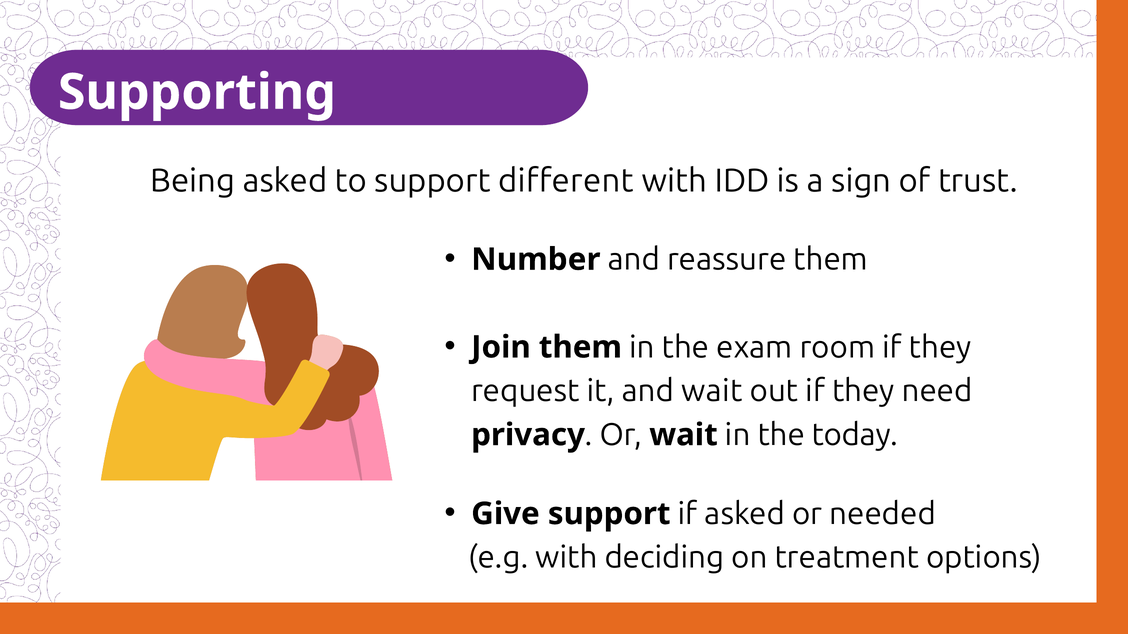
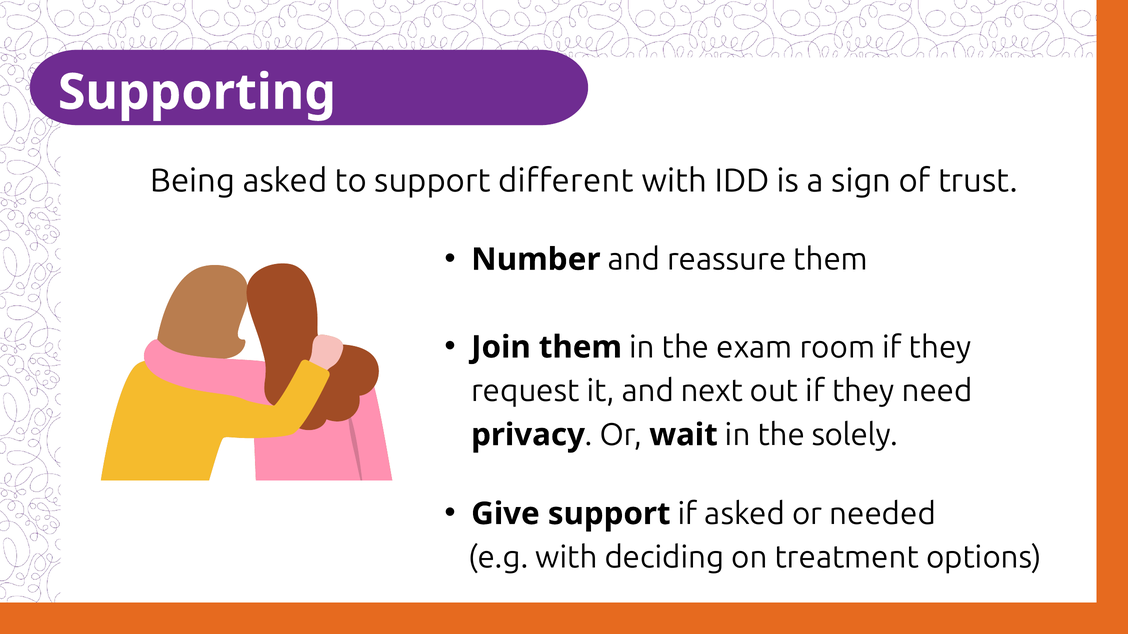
and wait: wait -> next
today: today -> solely
